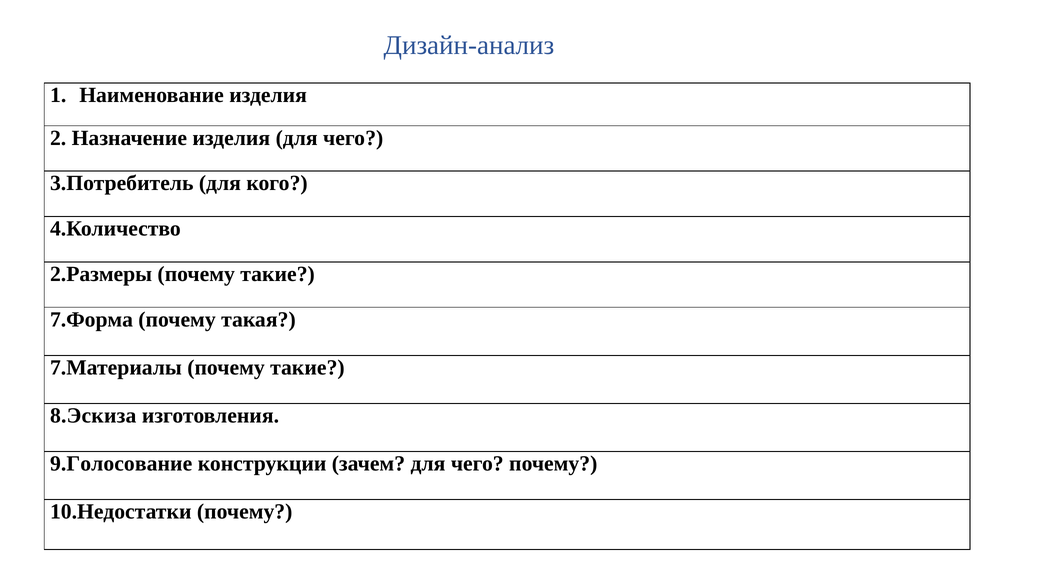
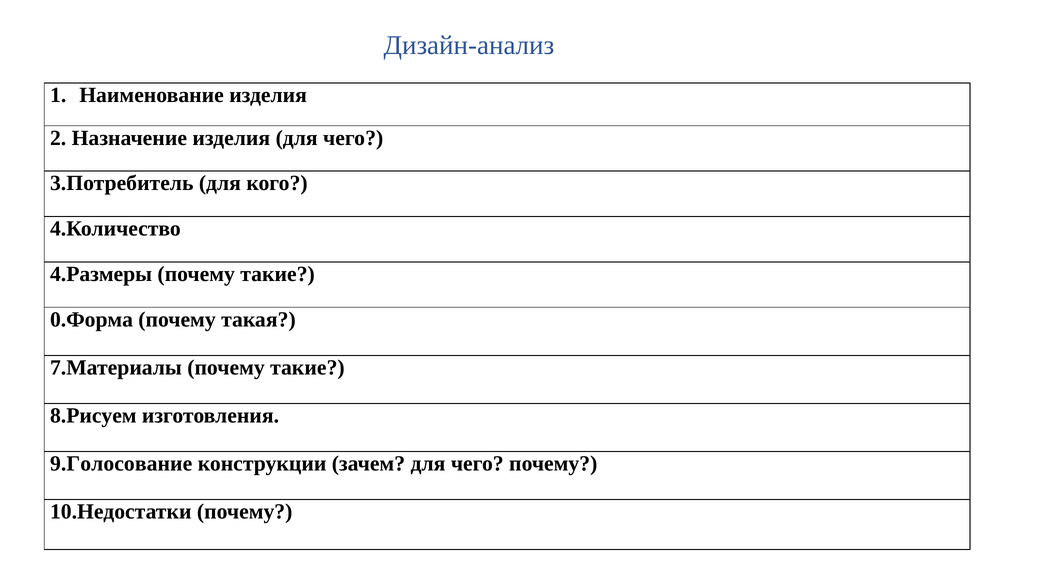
2.Размеры: 2.Размеры -> 4.Размеры
7.Форма: 7.Форма -> 0.Форма
8.Эскиза: 8.Эскиза -> 8.Рисуем
